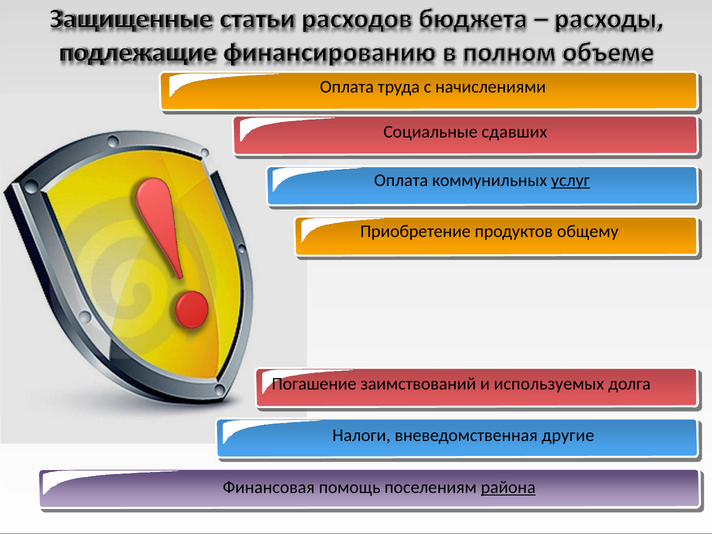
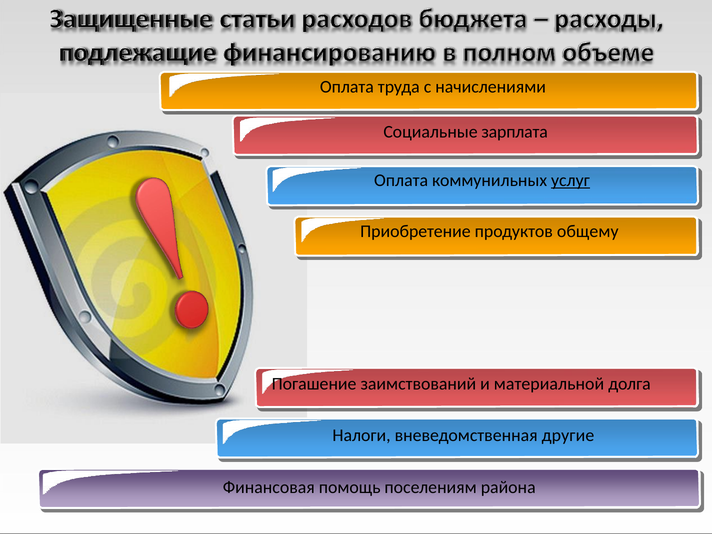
сдавших: сдавших -> зарплата
используемых: используемых -> материальной
района underline: present -> none
